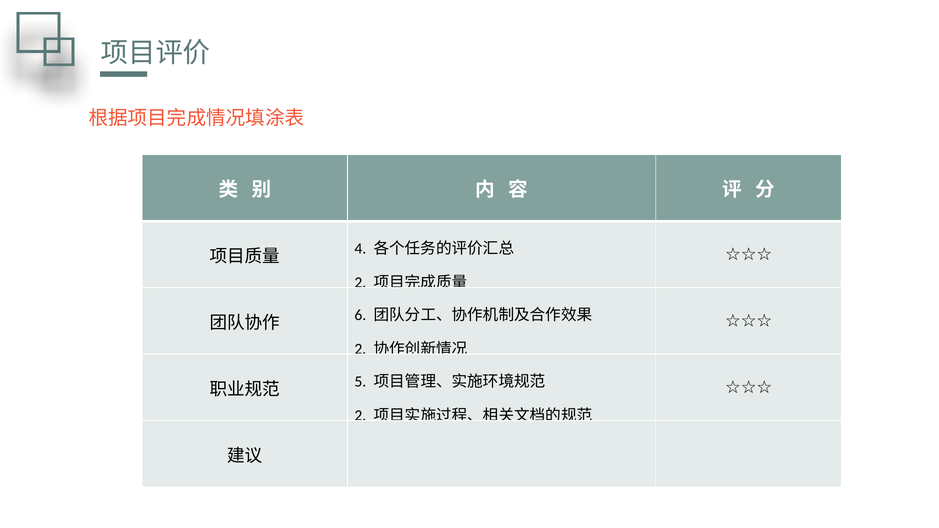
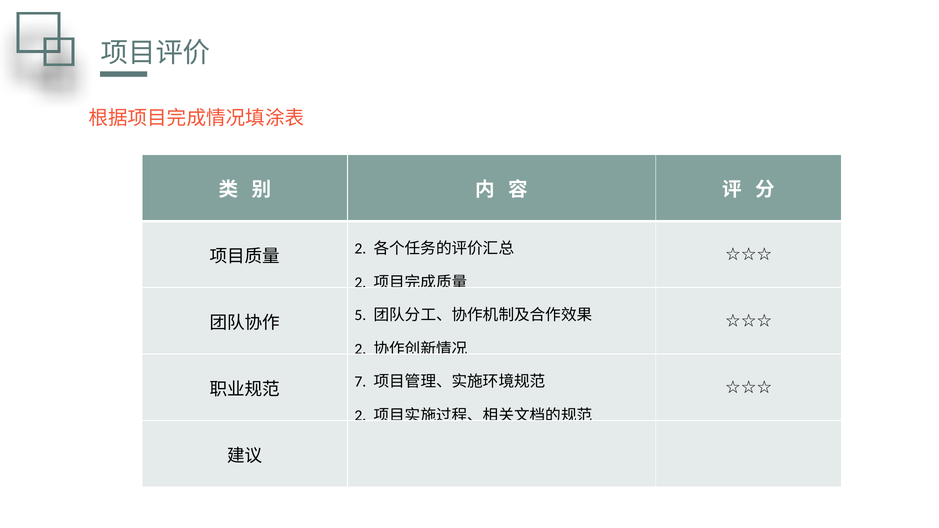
4 at (360, 249): 4 -> 2
6: 6 -> 5
5: 5 -> 7
